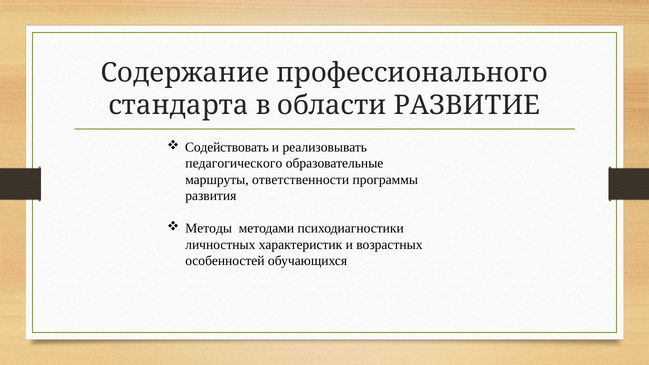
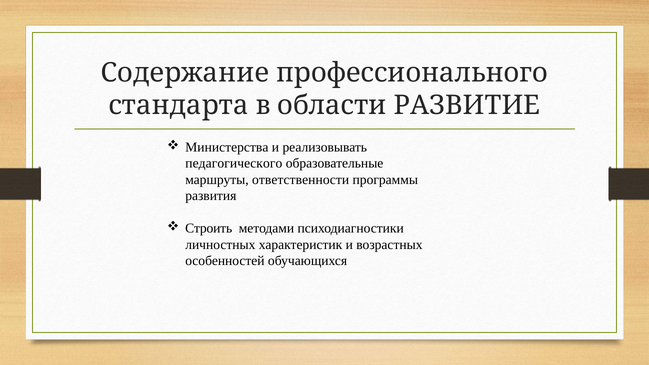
Содействовать: Содействовать -> Министерства
Методы: Методы -> Строить
